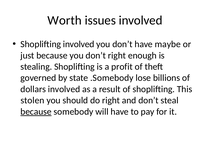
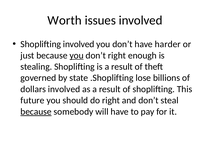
maybe: maybe -> harder
you at (77, 55) underline: none -> present
is a profit: profit -> result
.Somebody: .Somebody -> .Shoplifting
stolen: stolen -> future
